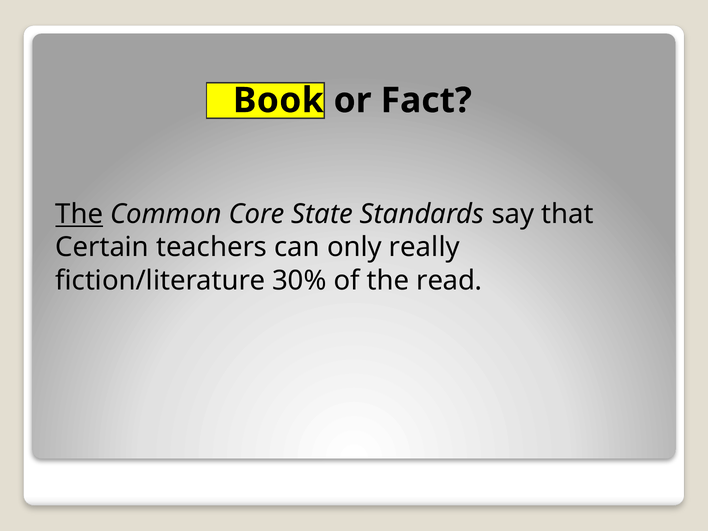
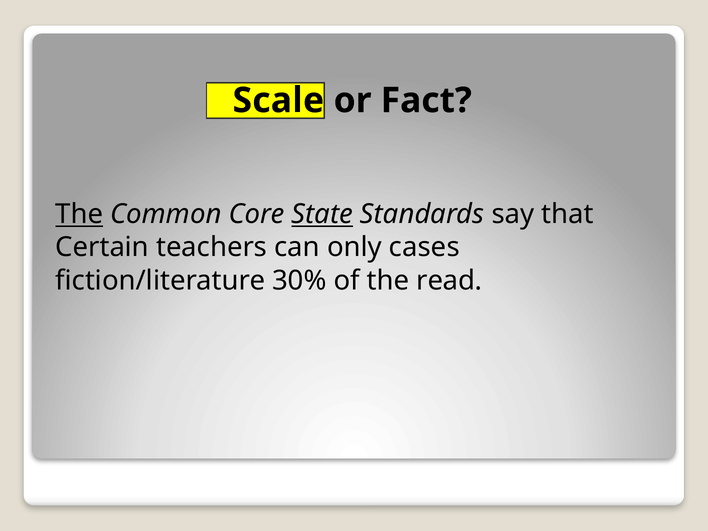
Book: Book -> Scale
State underline: none -> present
really: really -> cases
